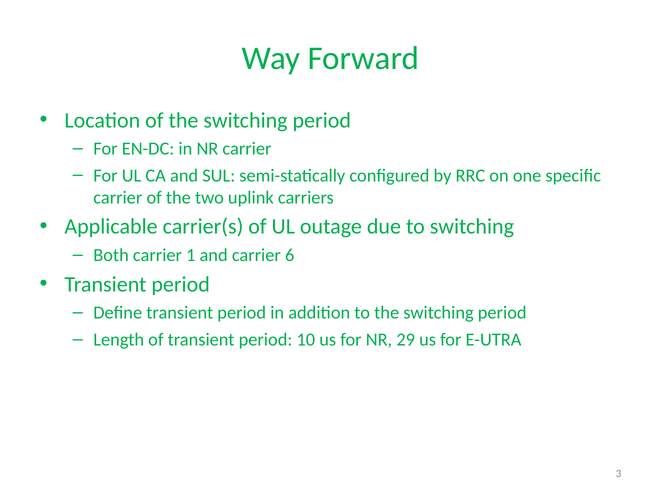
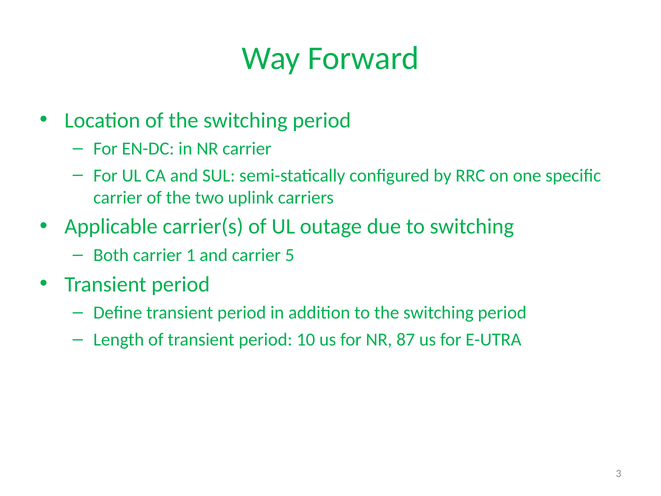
6: 6 -> 5
29: 29 -> 87
